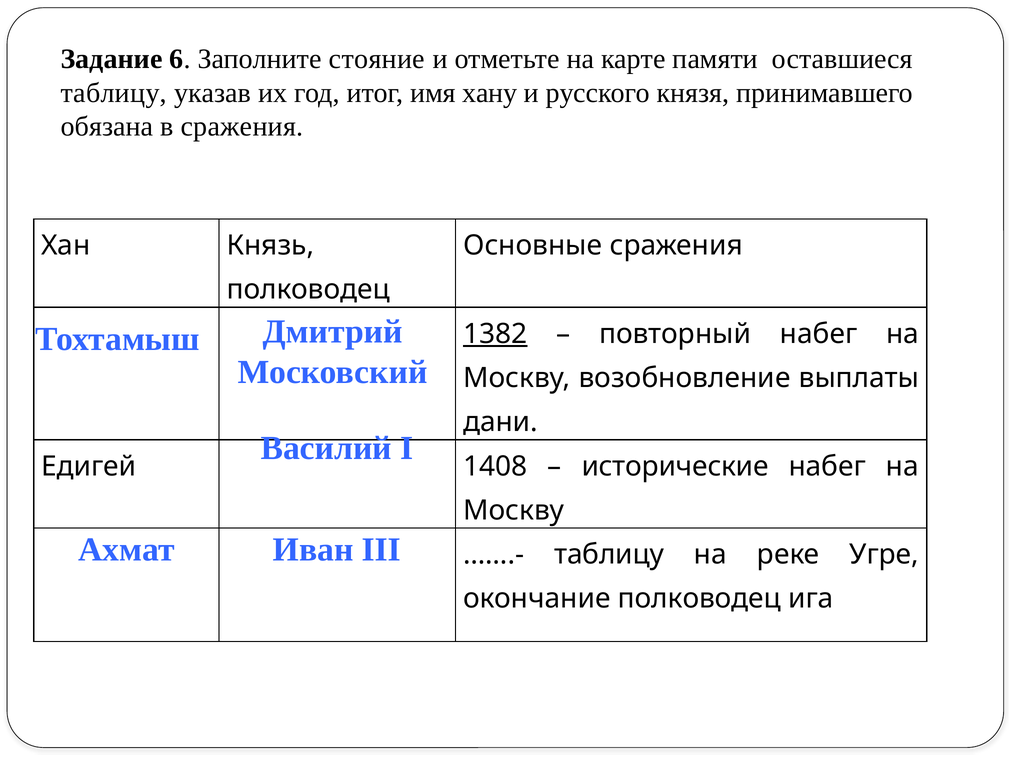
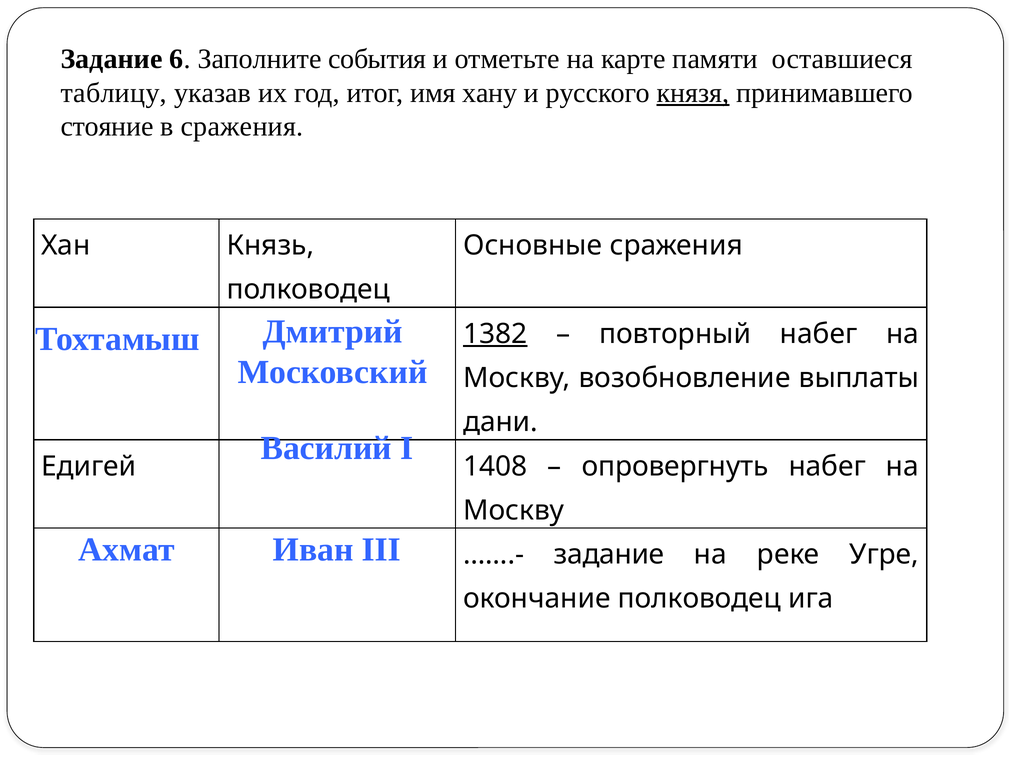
стояние: стояние -> события
князя underline: none -> present
обязана: обязана -> стояние
исторические: исторические -> опровергнуть
таблицу at (609, 555): таблицу -> задание
